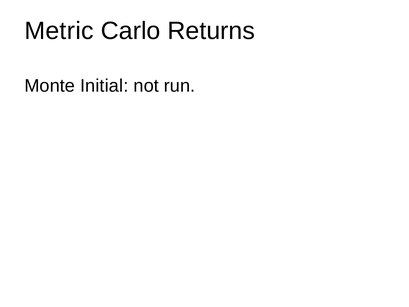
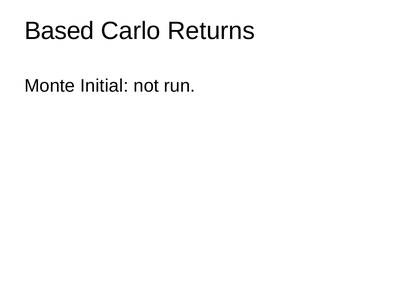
Metric: Metric -> Based
